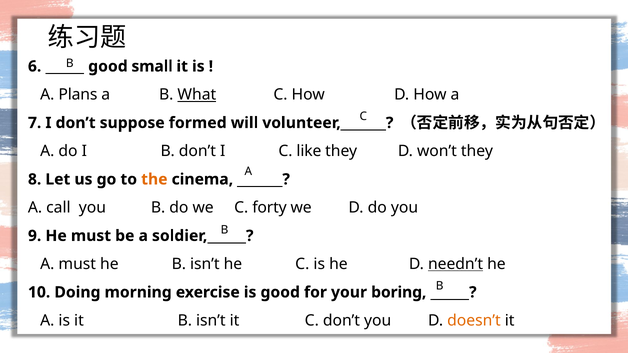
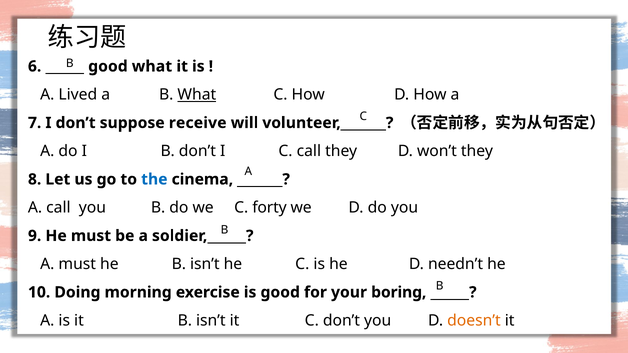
good small: small -> what
Plans: Plans -> Lived
formed: formed -> receive
C like: like -> call
the colour: orange -> blue
needn’t underline: present -> none
